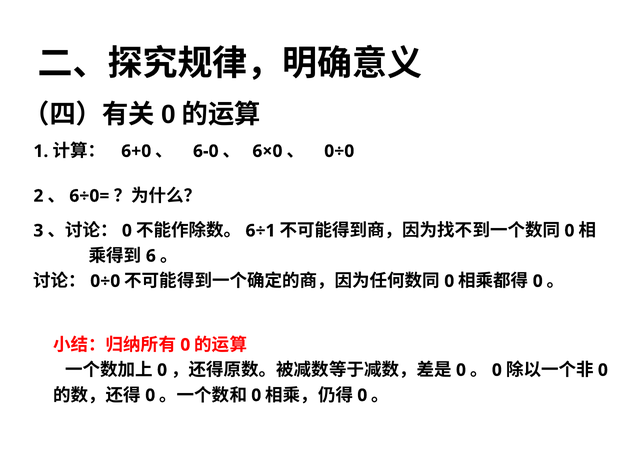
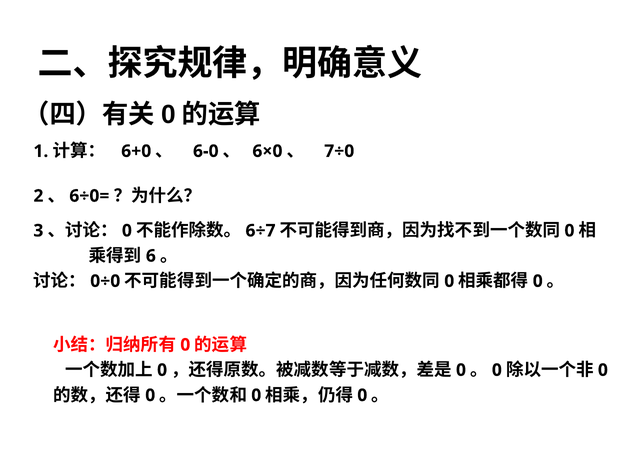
0÷0 at (339, 151): 0÷0 -> 7÷0
6÷1: 6÷1 -> 6÷7
